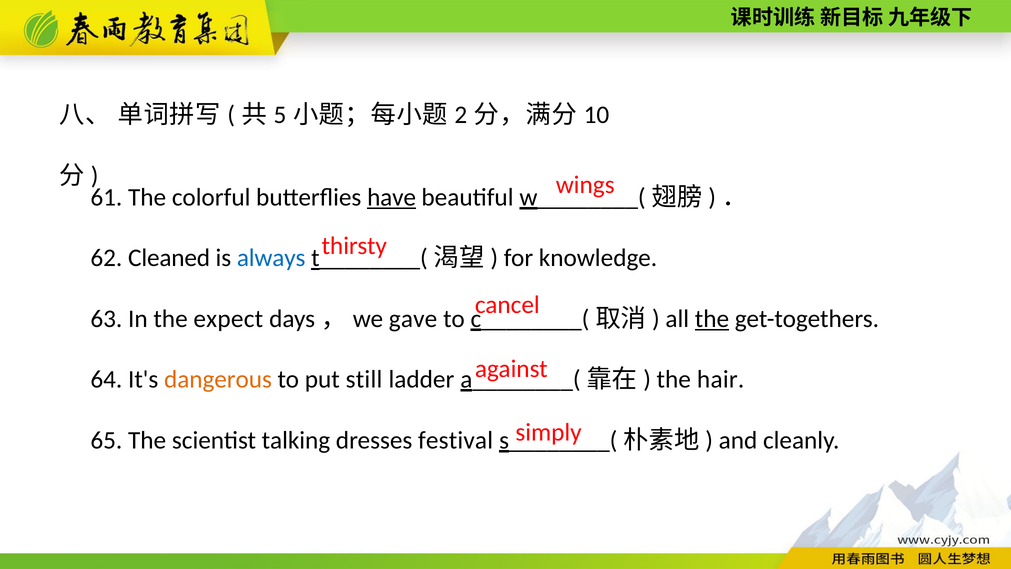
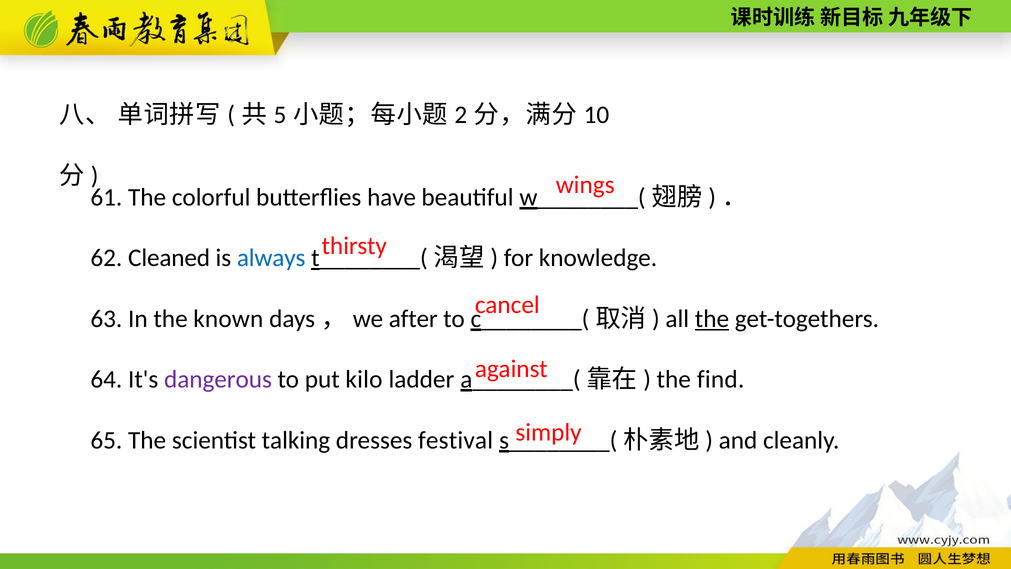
have underline: present -> none
expect: expect -> known
gave: gave -> after
dangerous colour: orange -> purple
still: still -> kilo
hair: hair -> find
